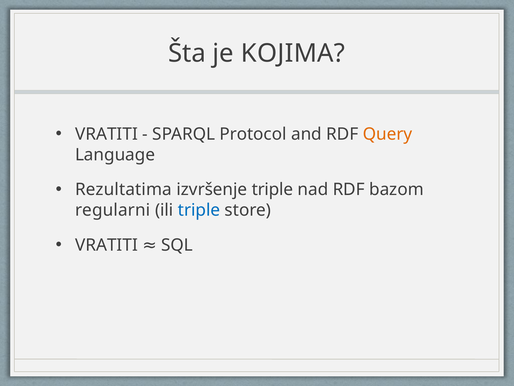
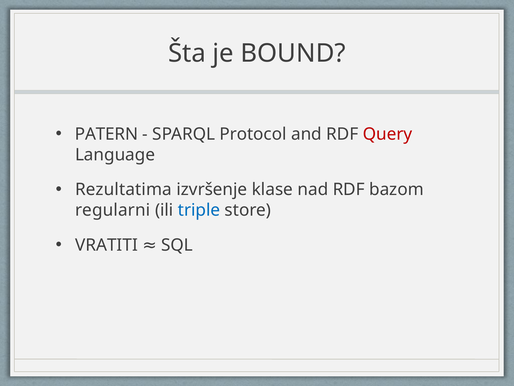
KOJIMA: KOJIMA -> BOUND
VRATITI at (106, 134): VRATITI -> PATERN
Query colour: orange -> red
izvršenje triple: triple -> klase
